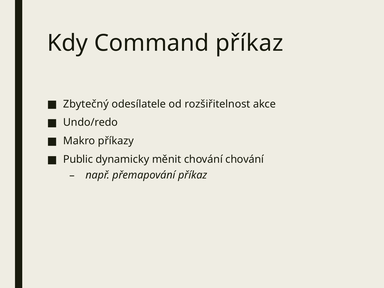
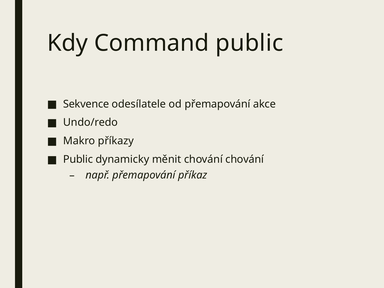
Command příkaz: příkaz -> public
Zbytečný: Zbytečný -> Sekvence
od rozšiřitelnost: rozšiřitelnost -> přemapování
